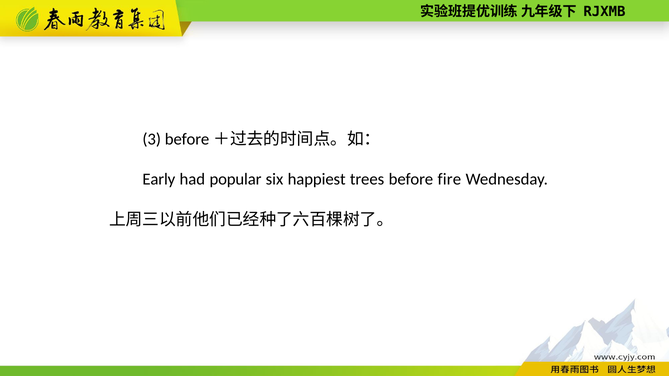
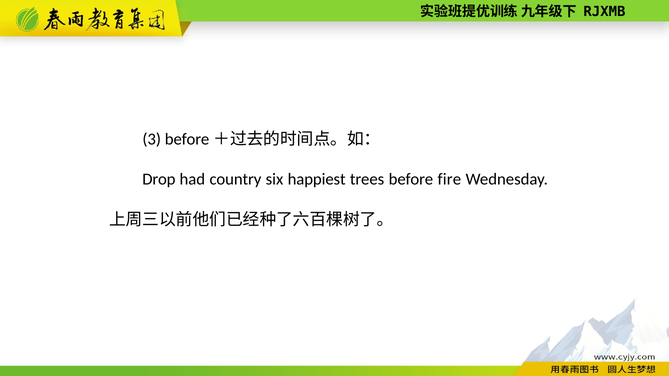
Early: Early -> Drop
popular: popular -> country
